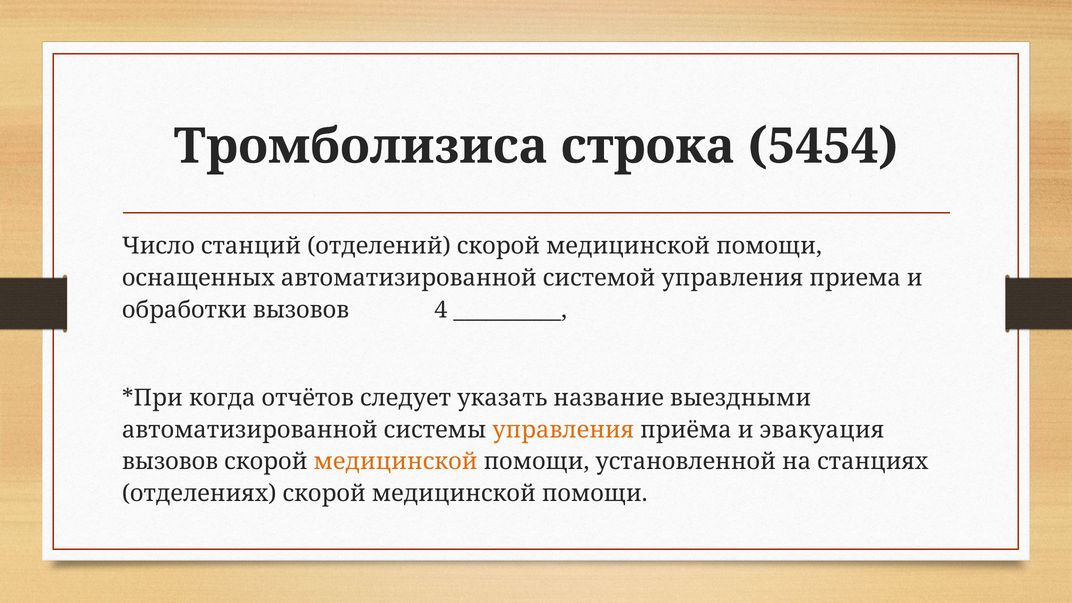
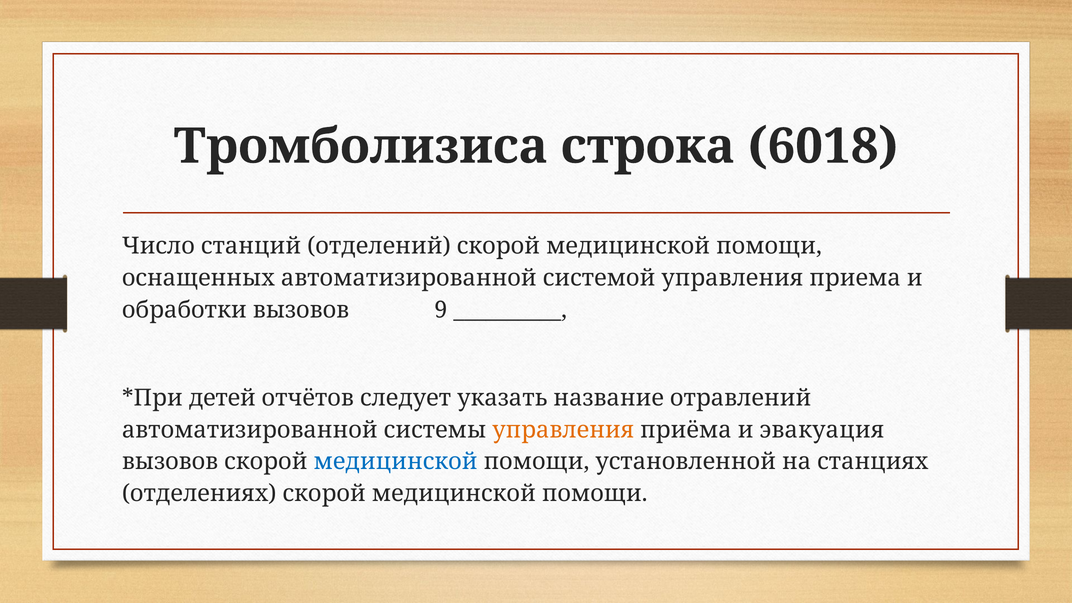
5454: 5454 -> 6018
4: 4 -> 9
когда: когда -> детей
выездными: выездными -> отравлений
медицинской at (396, 462) colour: orange -> blue
